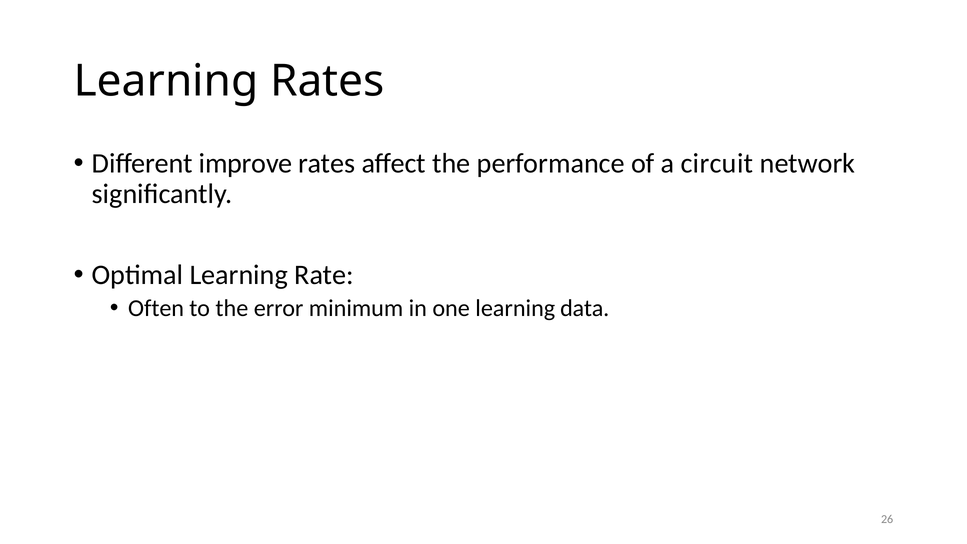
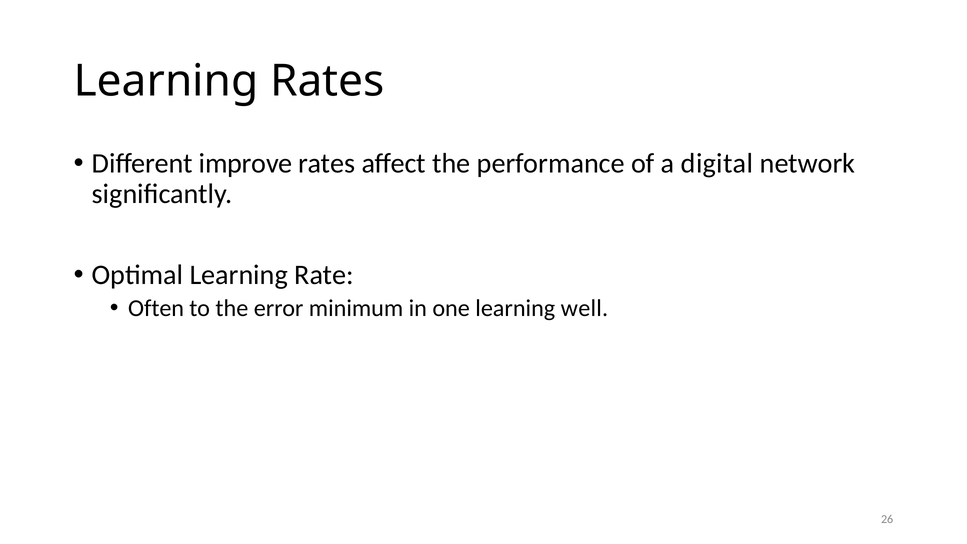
circuit: circuit -> digital
data: data -> well
